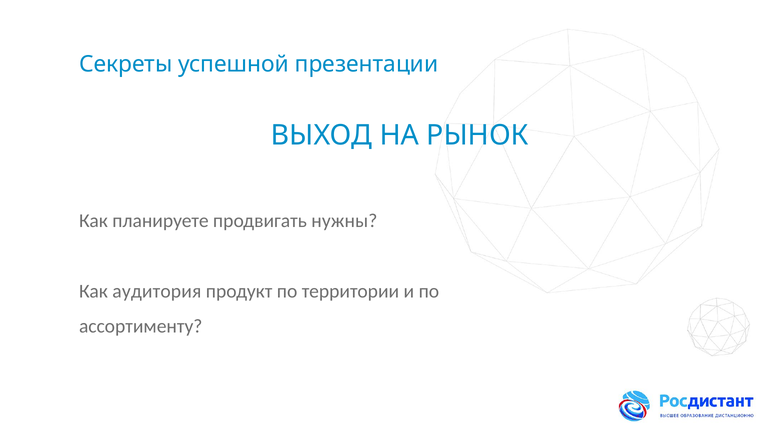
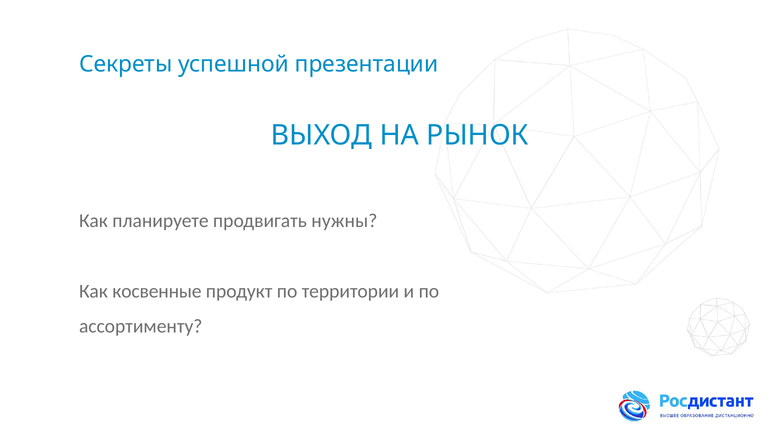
аудитория: аудитория -> косвенные
